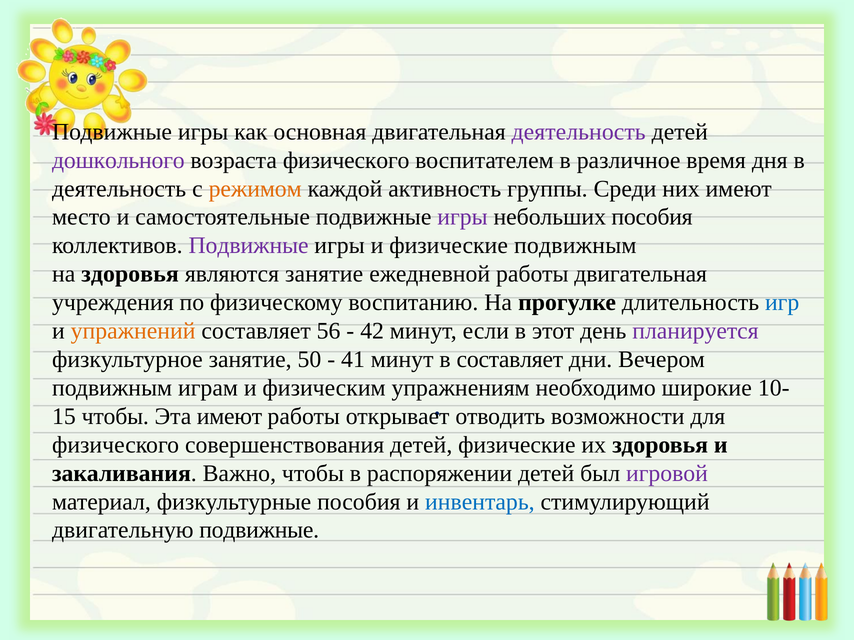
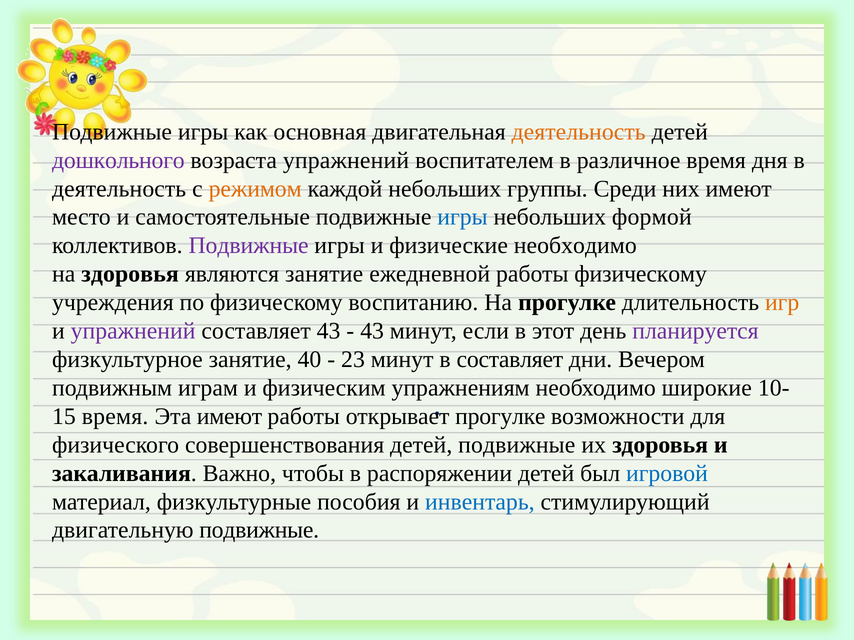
деятельность at (579, 132) colour: purple -> orange
возраста физического: физического -> упражнений
каждой активность: активность -> небольших
игры at (462, 217) colour: purple -> blue
небольших пособия: пособия -> формой
физические подвижным: подвижным -> необходимо
работы двигательная: двигательная -> физическому
игр colour: blue -> orange
упражнений at (133, 331) colour: orange -> purple
составляет 56: 56 -> 43
42 at (372, 331): 42 -> 43
50: 50 -> 40
41: 41 -> 23
чтобы at (115, 417): чтобы -> время
отводить at (500, 417): отводить -> прогулке
детей физические: физические -> подвижные
игровой colour: purple -> blue
